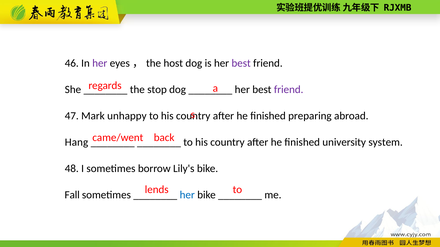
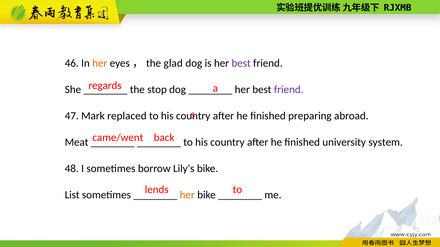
her at (100, 63) colour: purple -> orange
host: host -> glad
unhappy: unhappy -> replaced
Hang: Hang -> Meat
Fall: Fall -> List
her at (187, 195) colour: blue -> orange
